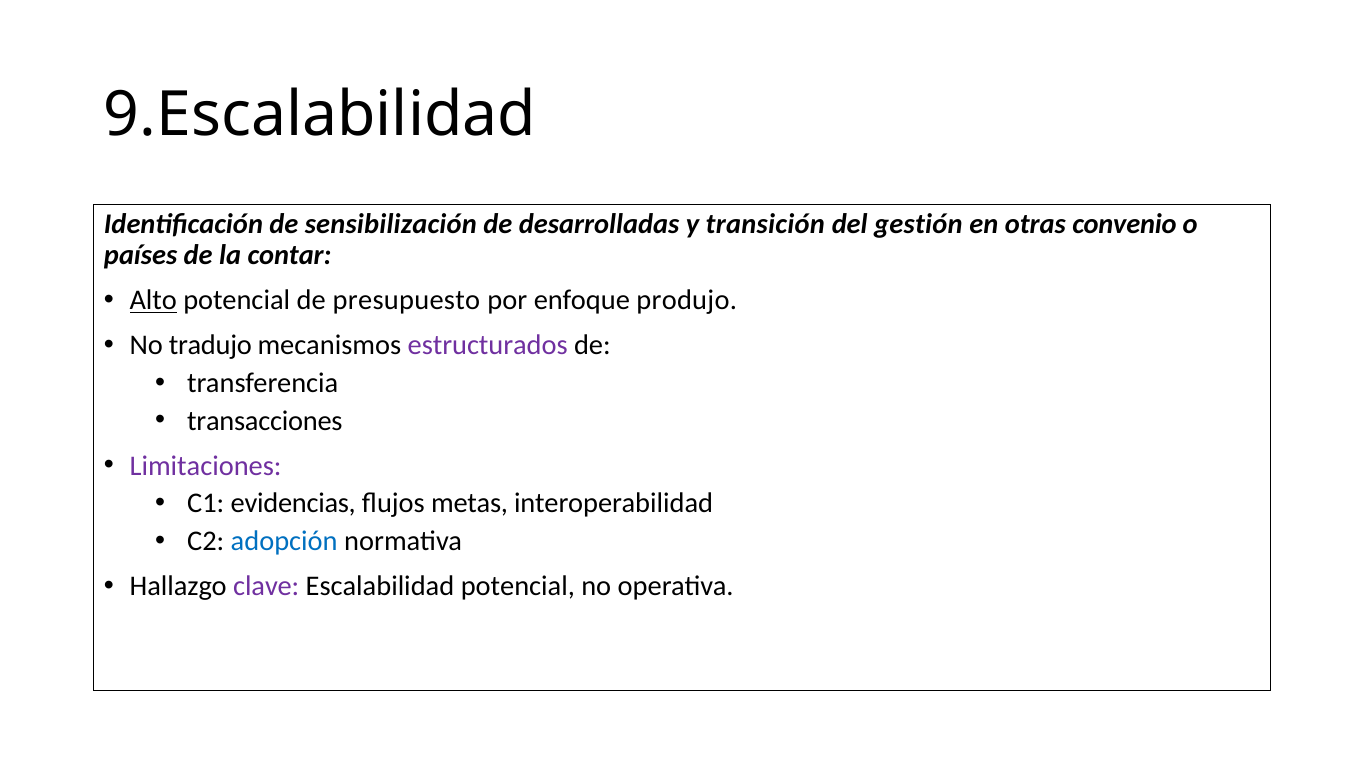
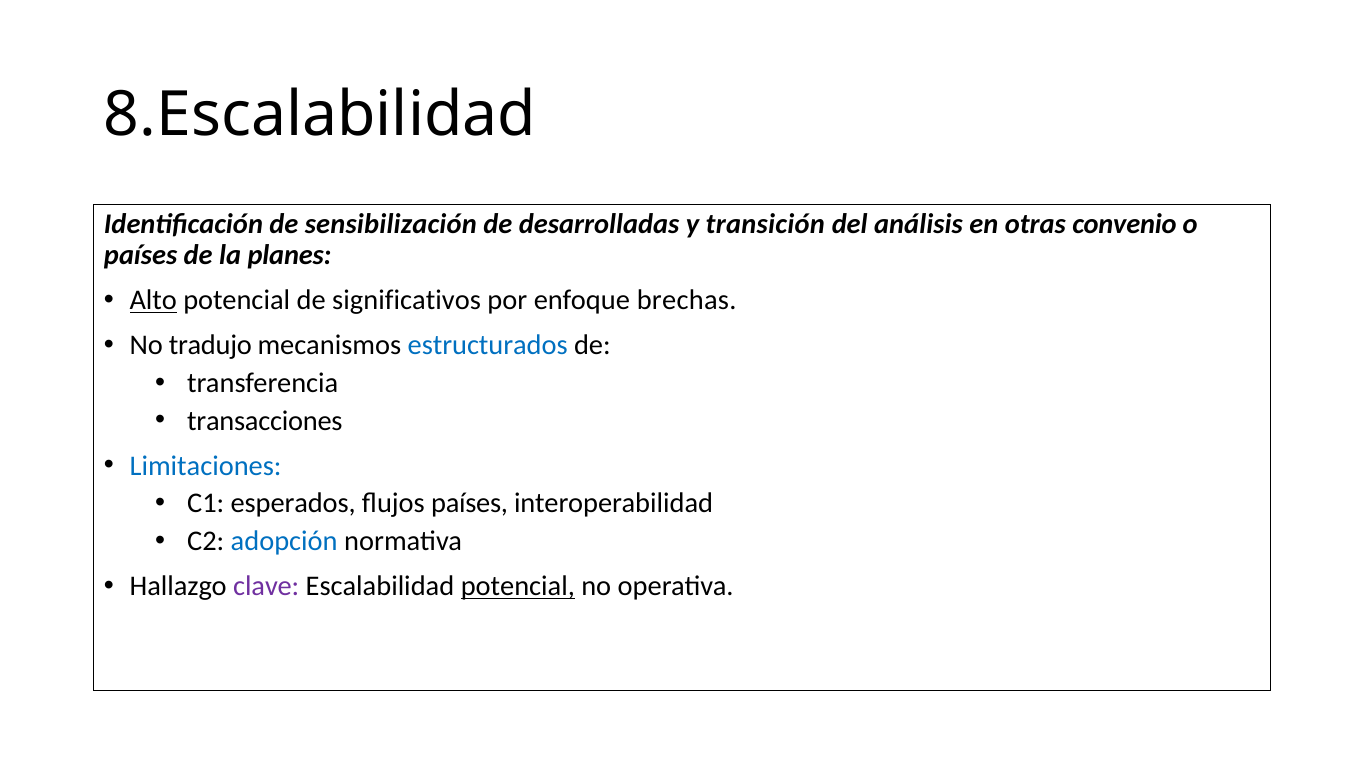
9.Escalabilidad: 9.Escalabilidad -> 8.Escalabilidad
gestión: gestión -> análisis
contar: contar -> planes
presupuesto: presupuesto -> significativos
produjo: produjo -> brechas
estructurados colour: purple -> blue
Limitaciones colour: purple -> blue
evidencias: evidencias -> esperados
flujos metas: metas -> países
potencial at (518, 586) underline: none -> present
